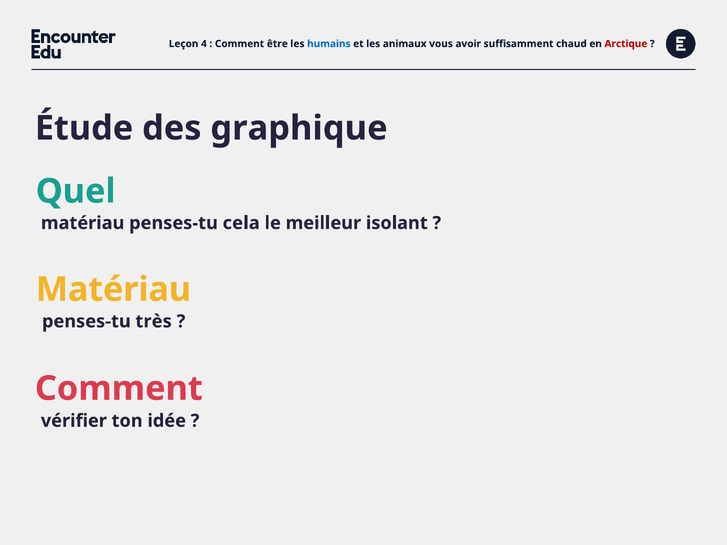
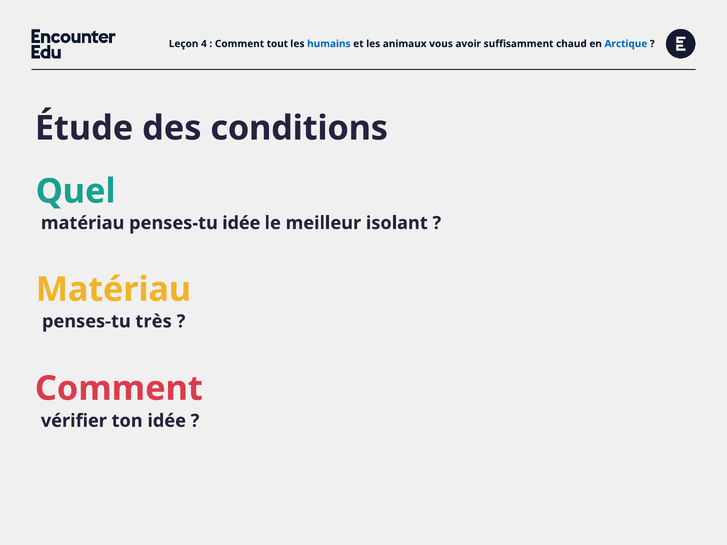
être: être -> tout
Arctique colour: red -> blue
graphique: graphique -> conditions
penses-tu cela: cela -> idée
